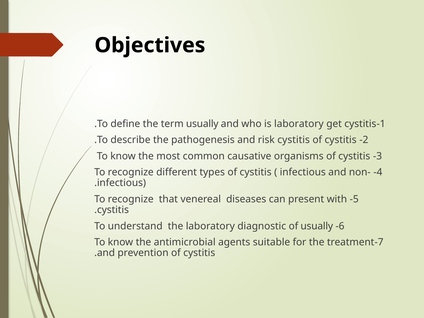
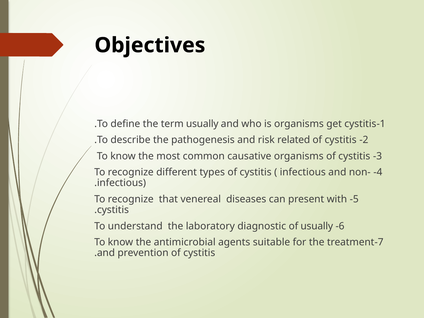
is laboratory: laboratory -> organisms
risk cystitis: cystitis -> related
